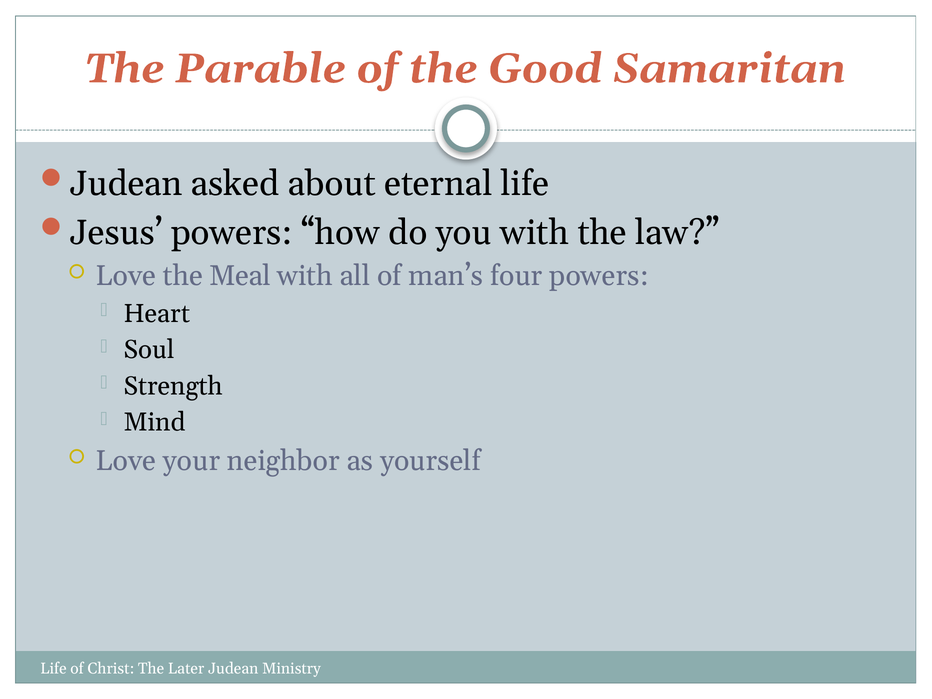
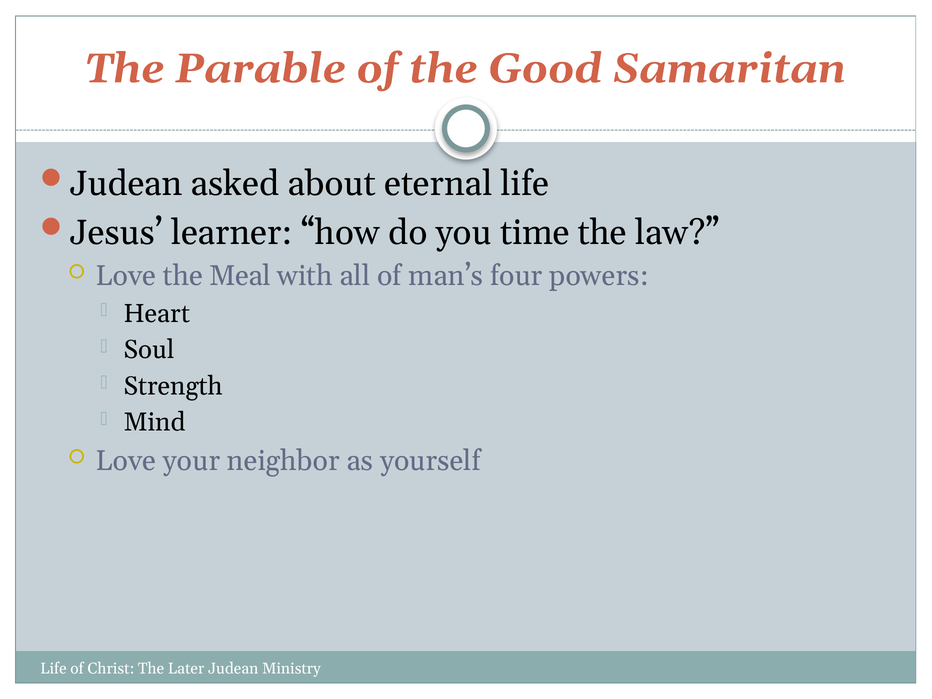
Jesus powers: powers -> learner
you with: with -> time
